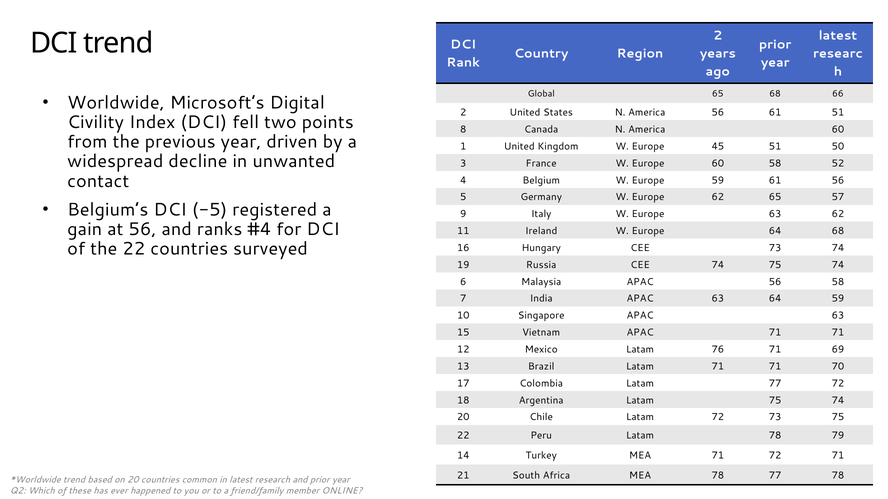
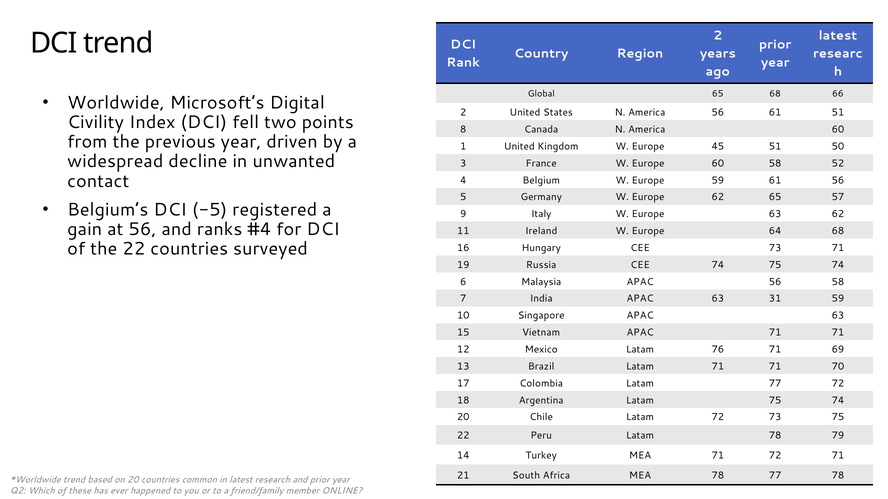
73 74: 74 -> 71
63 64: 64 -> 31
